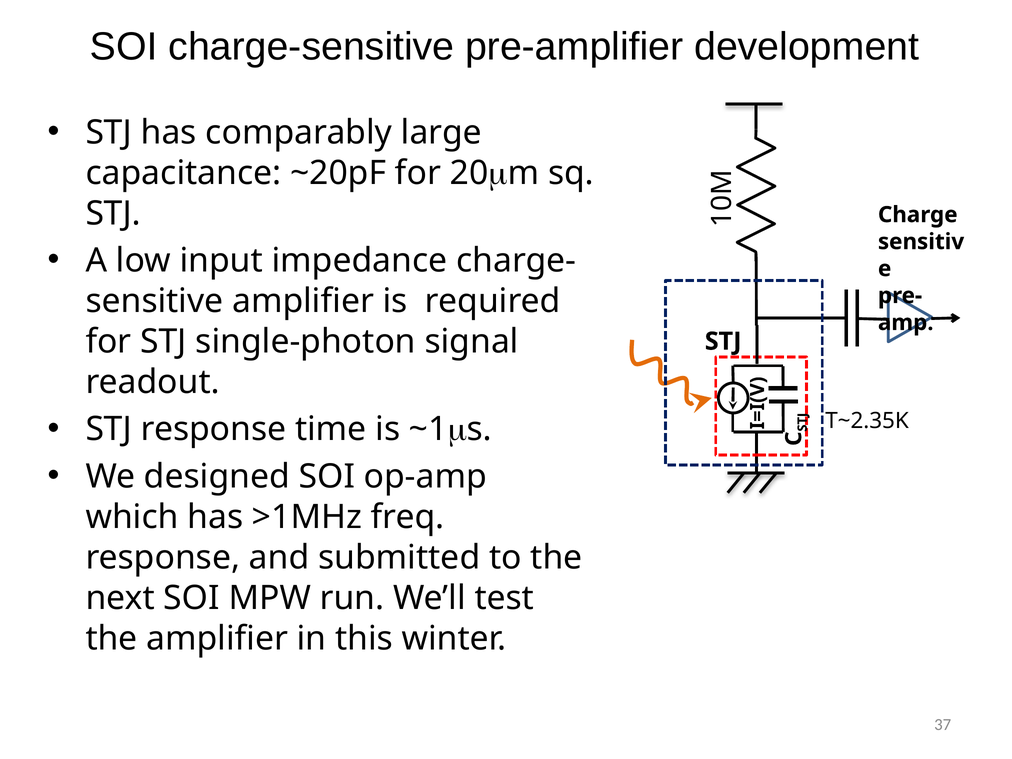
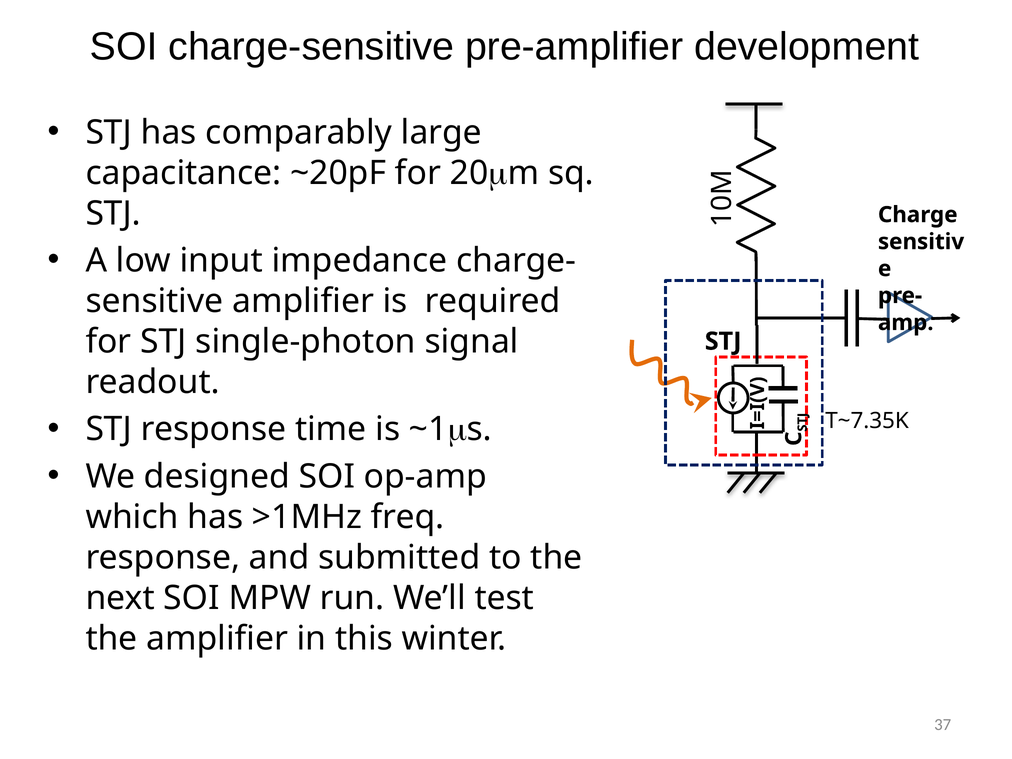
T~2.35K: T~2.35K -> T~7.35K
